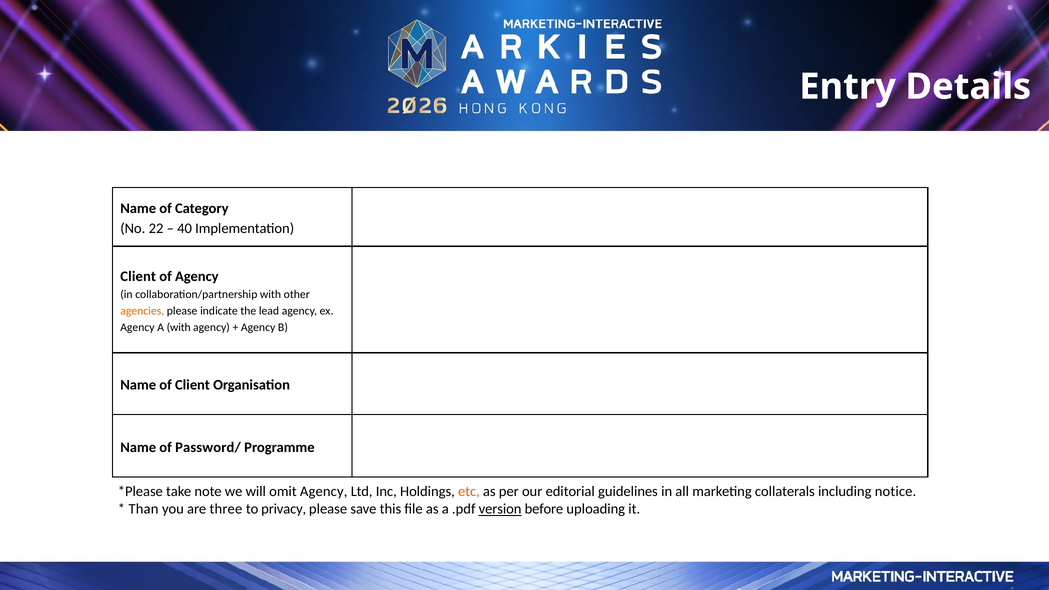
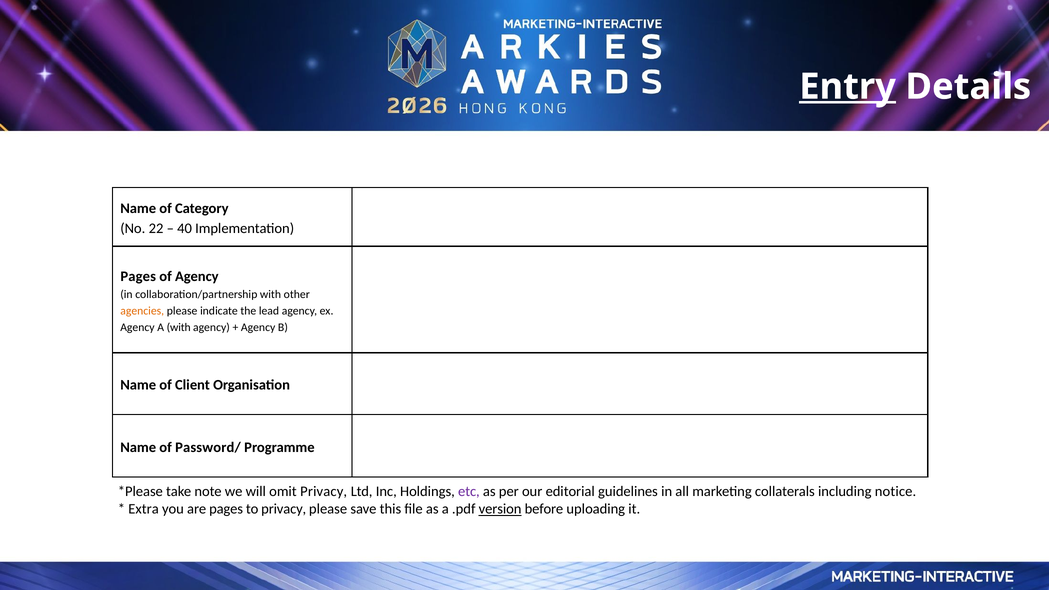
Entry underline: none -> present
Client at (138, 276): Client -> Pages
omit Agency: Agency -> Privacy
etc colour: orange -> purple
Than: Than -> Extra
are three: three -> pages
